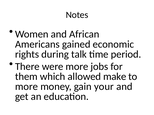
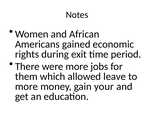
talk: talk -> exit
make: make -> leave
